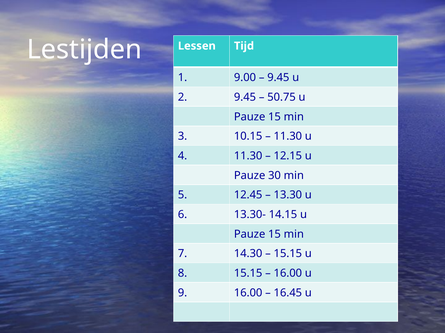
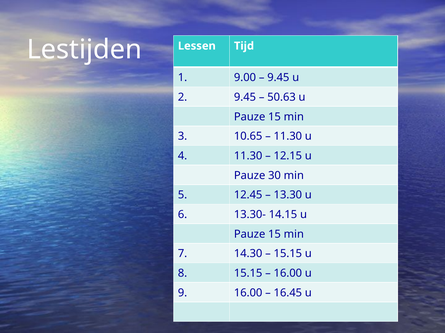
50.75: 50.75 -> 50.63
10.15: 10.15 -> 10.65
